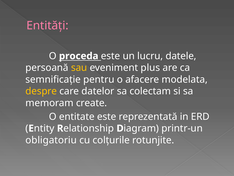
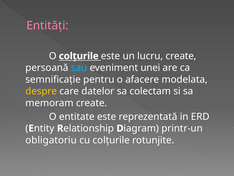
O proceda: proceda -> colţurile
lucru datele: datele -> create
sau colour: yellow -> light blue
plus: plus -> unei
